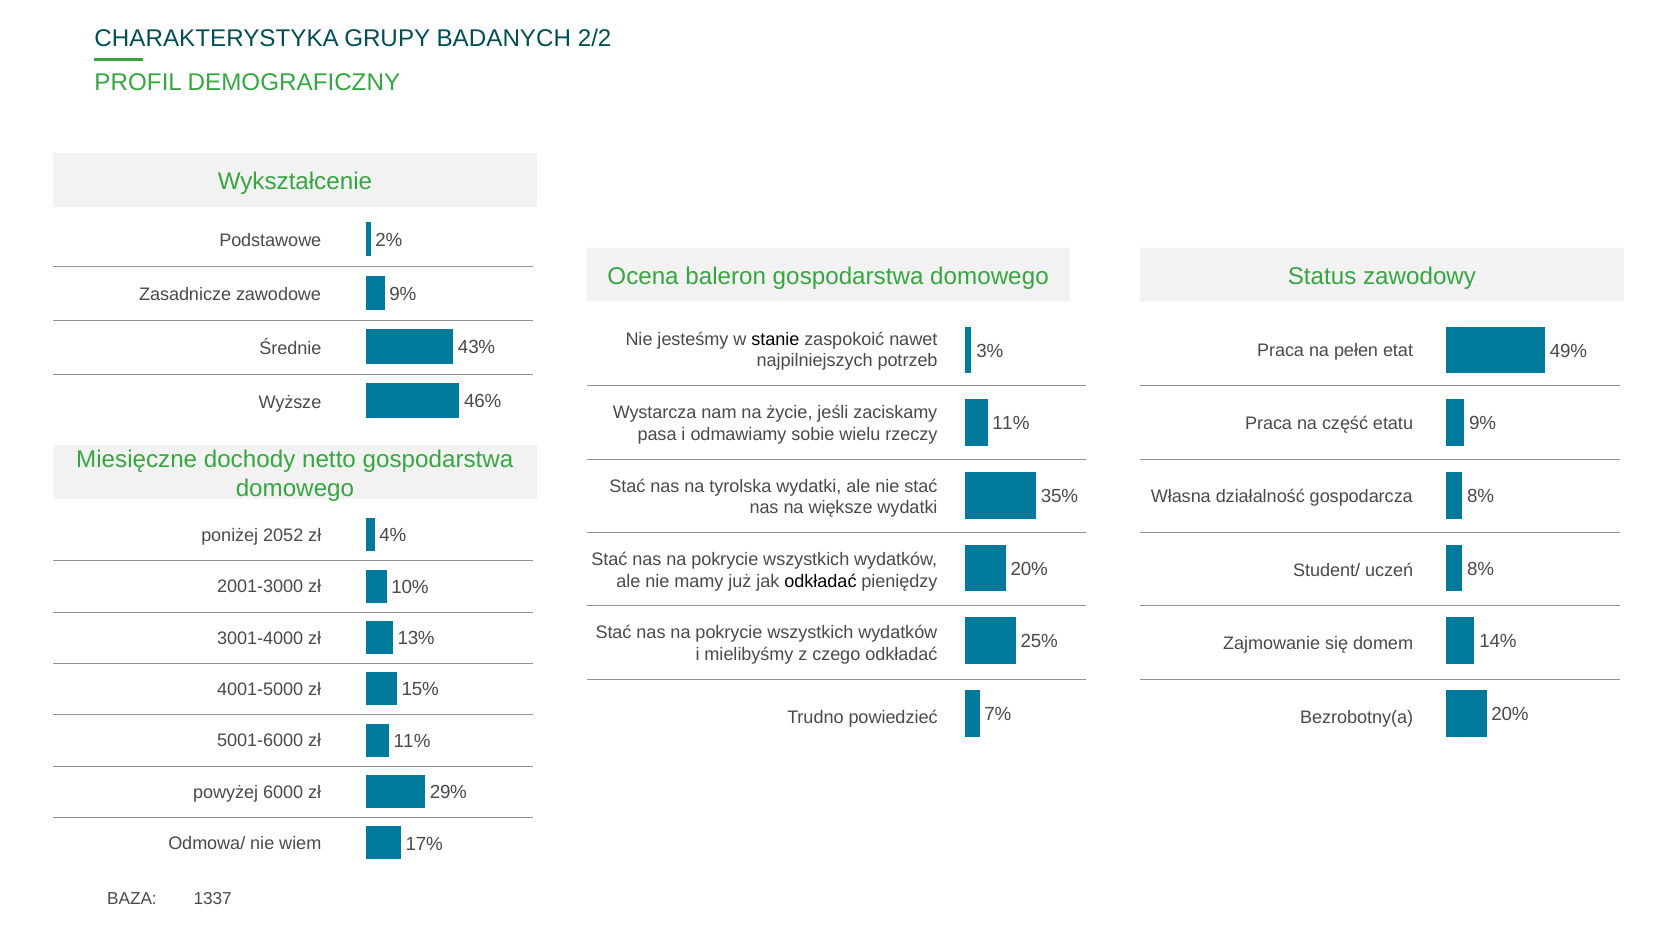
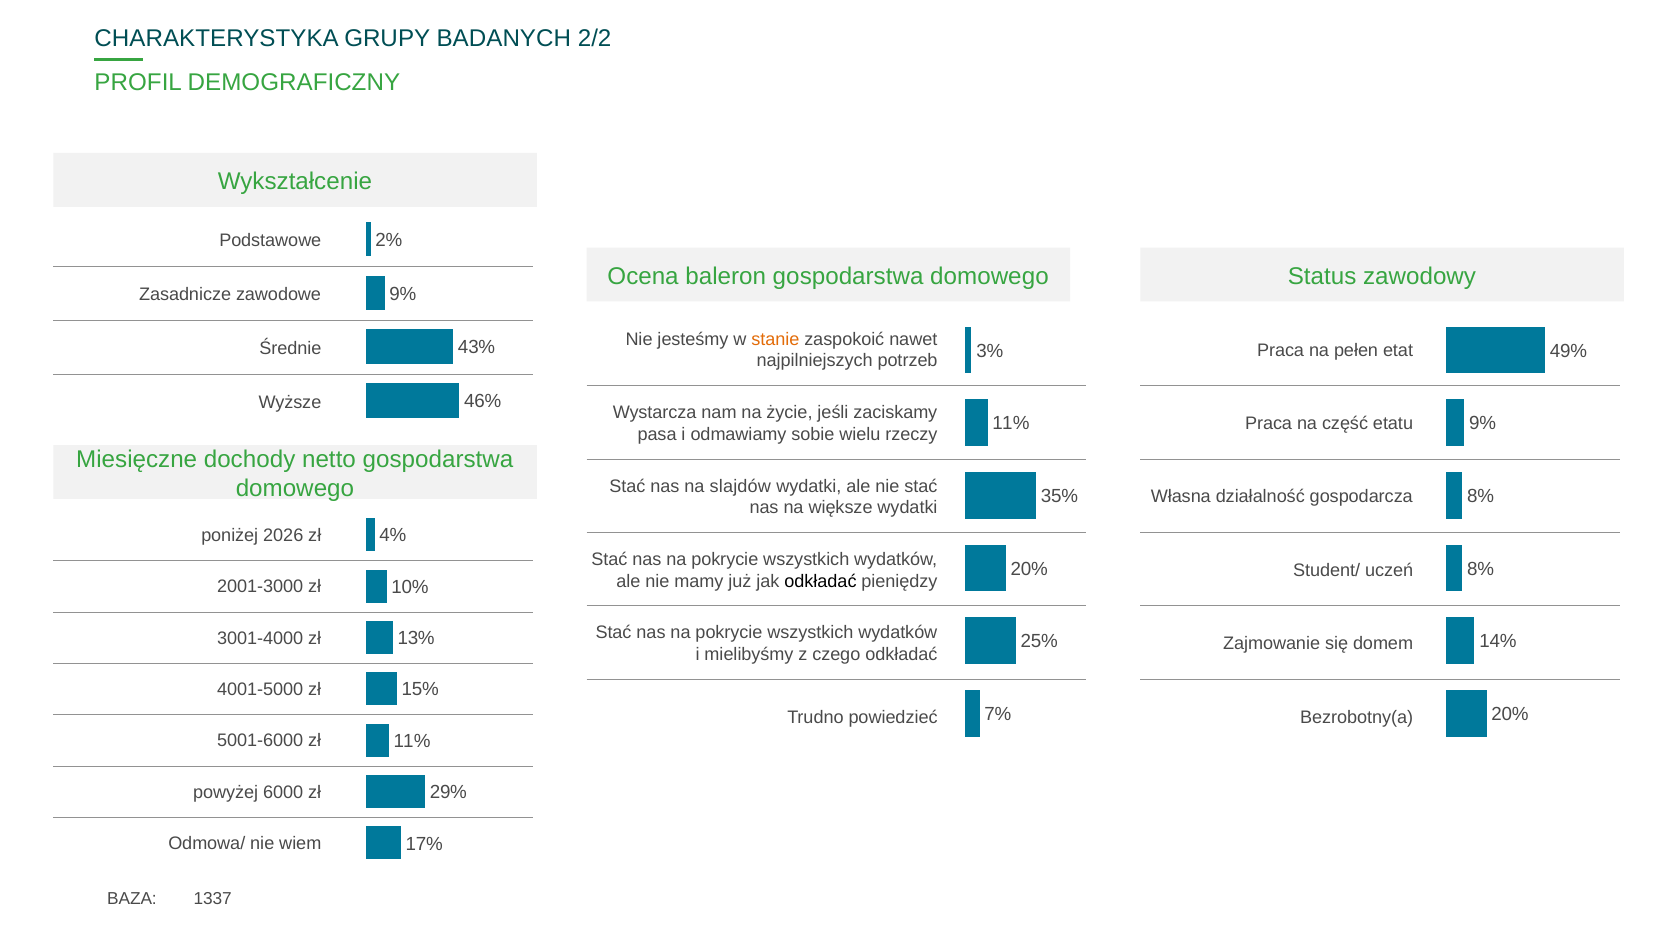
stanie colour: black -> orange
tyrolska: tyrolska -> slajdów
2052: 2052 -> 2026
